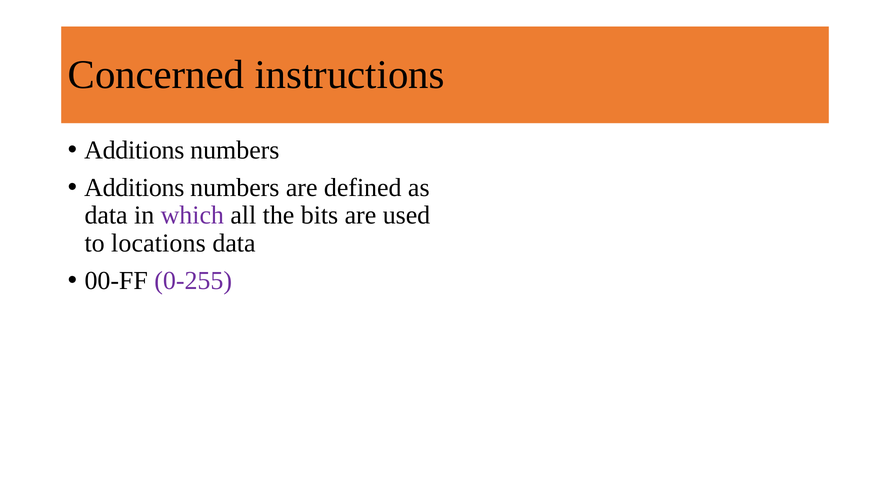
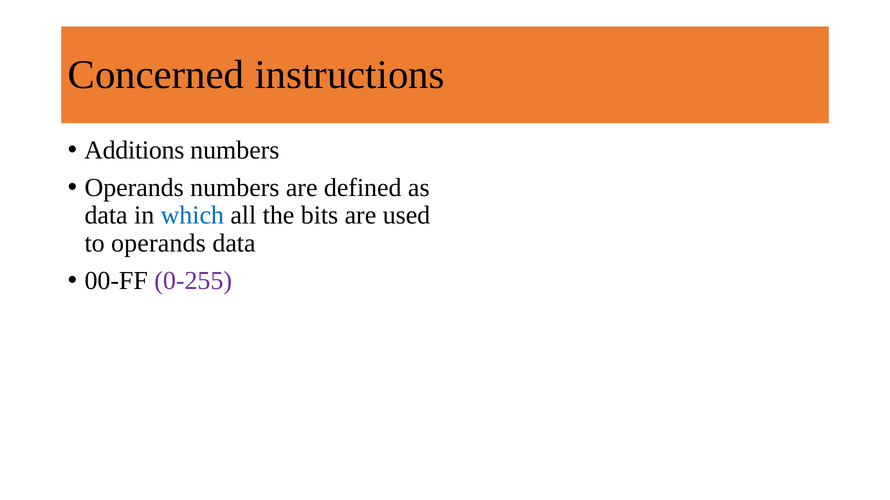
Additions at (134, 188): Additions -> Operands
which colour: purple -> blue
to locations: locations -> operands
